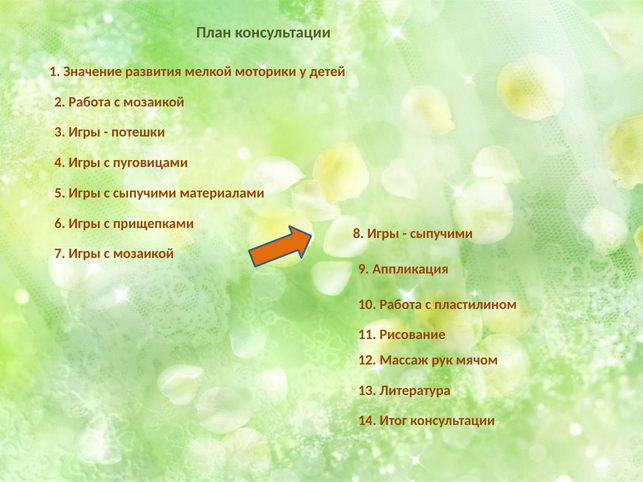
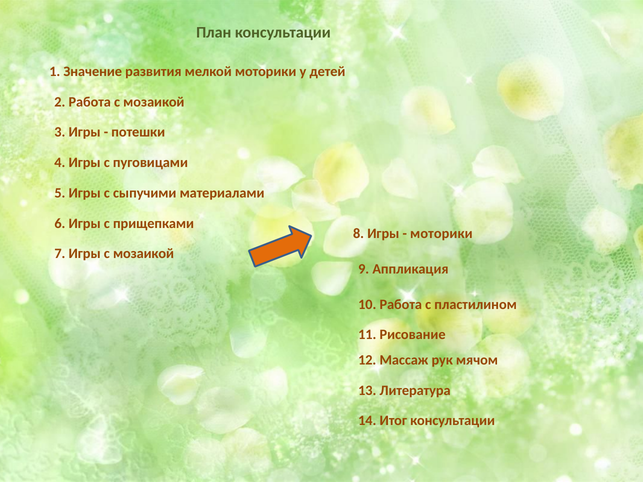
сыпучими at (442, 234): сыпучими -> моторики
